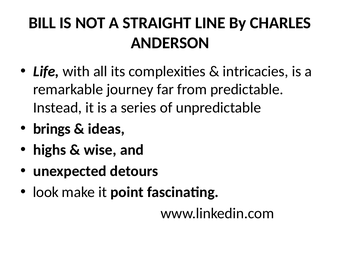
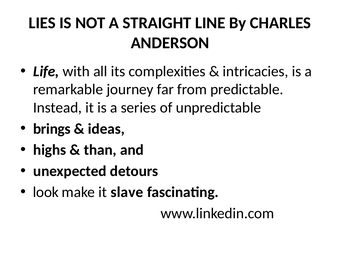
BILL: BILL -> LIES
wise: wise -> than
point: point -> slave
